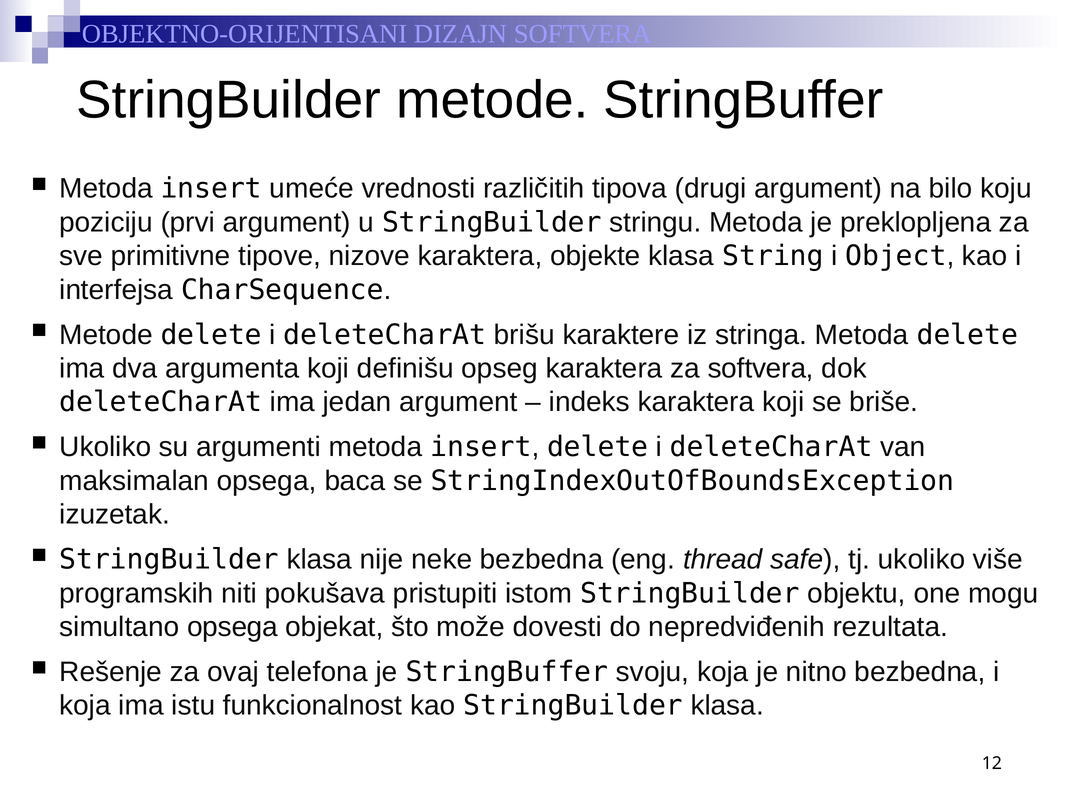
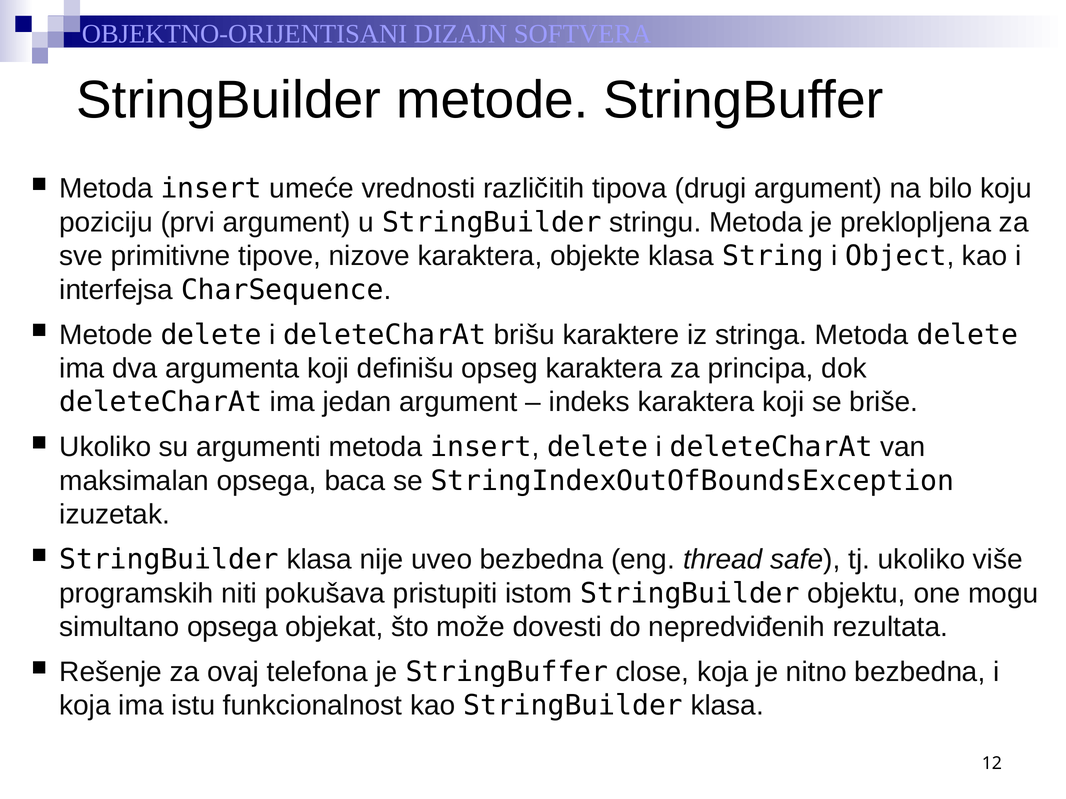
za softvera: softvera -> principa
neke: neke -> uveo
svoju: svoju -> close
